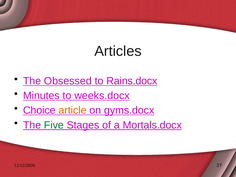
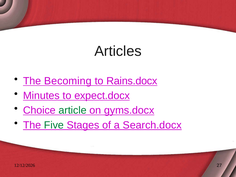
Obsessed: Obsessed -> Becoming
weeks.docx: weeks.docx -> expect.docx
article colour: orange -> green
Mortals.docx: Mortals.docx -> Search.docx
